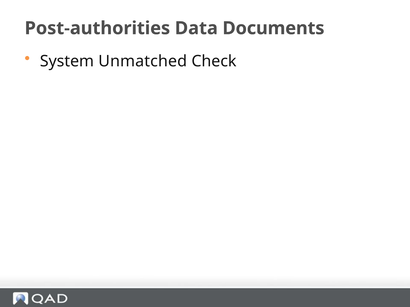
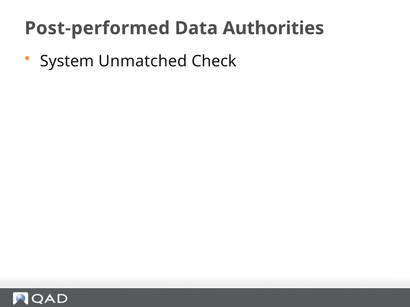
Post-authorities: Post-authorities -> Post-performed
Documents: Documents -> Authorities
